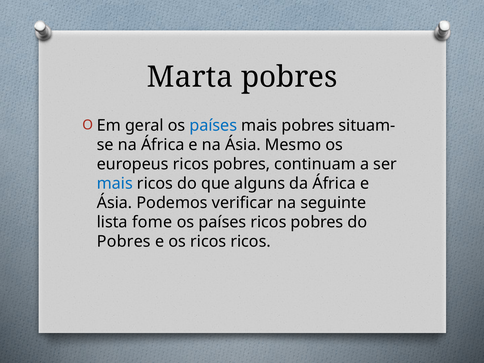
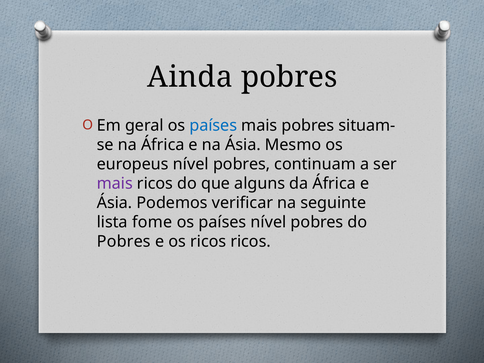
Marta: Marta -> Ainda
europeus ricos: ricos -> nível
mais at (115, 183) colour: blue -> purple
países ricos: ricos -> nível
